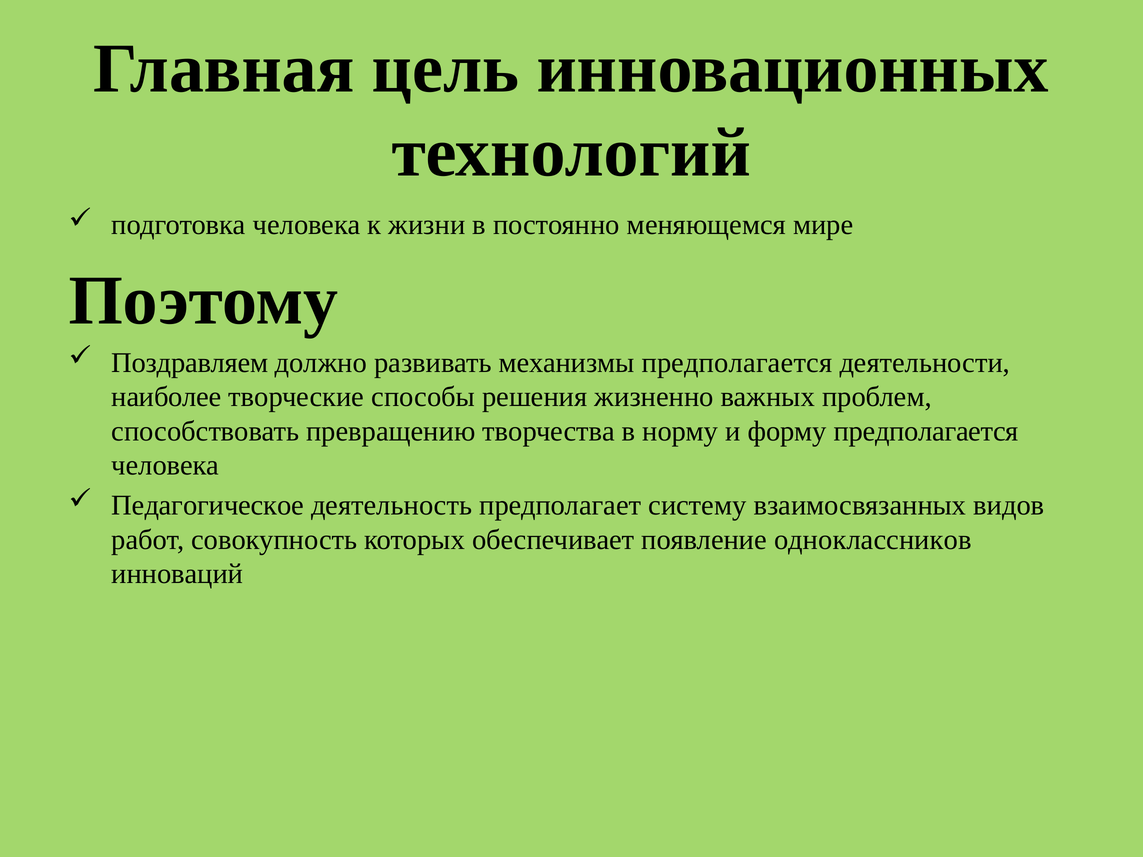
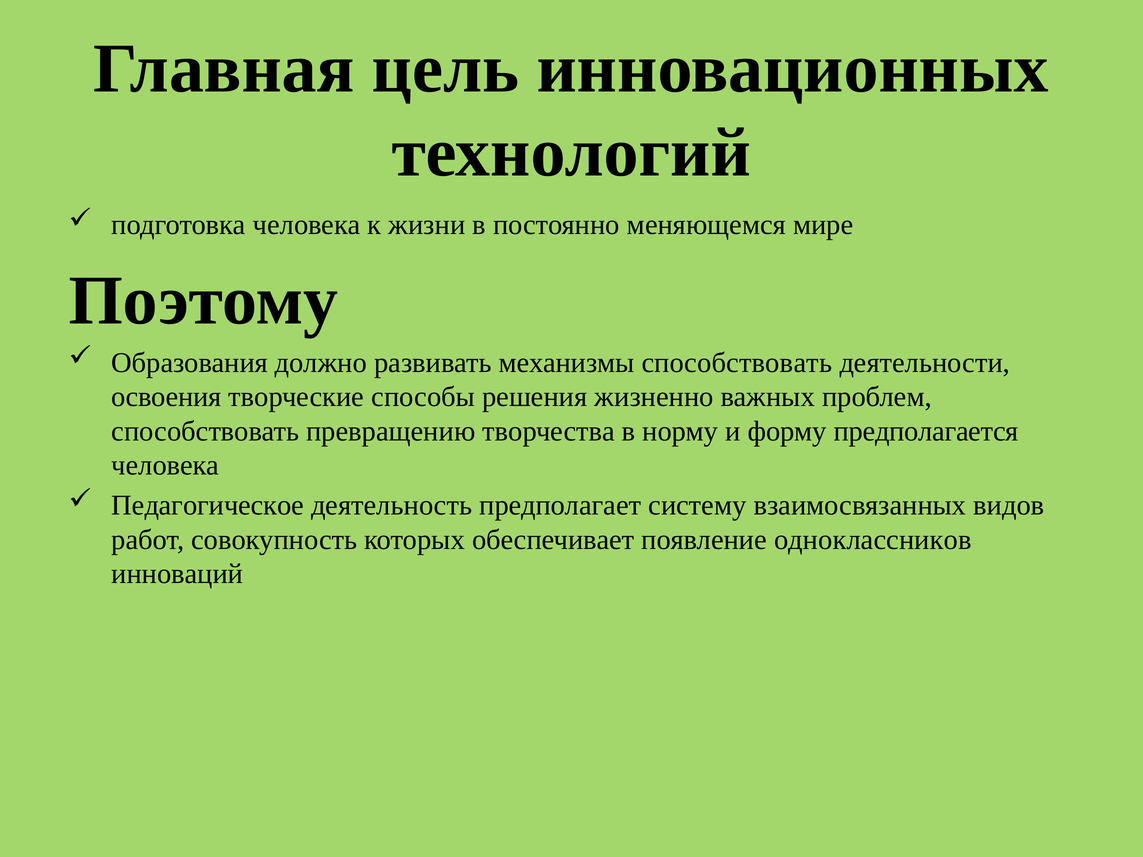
Поздравляем: Поздравляем -> Образования
механизмы предполагается: предполагается -> способствовать
наиболее: наиболее -> освоения
